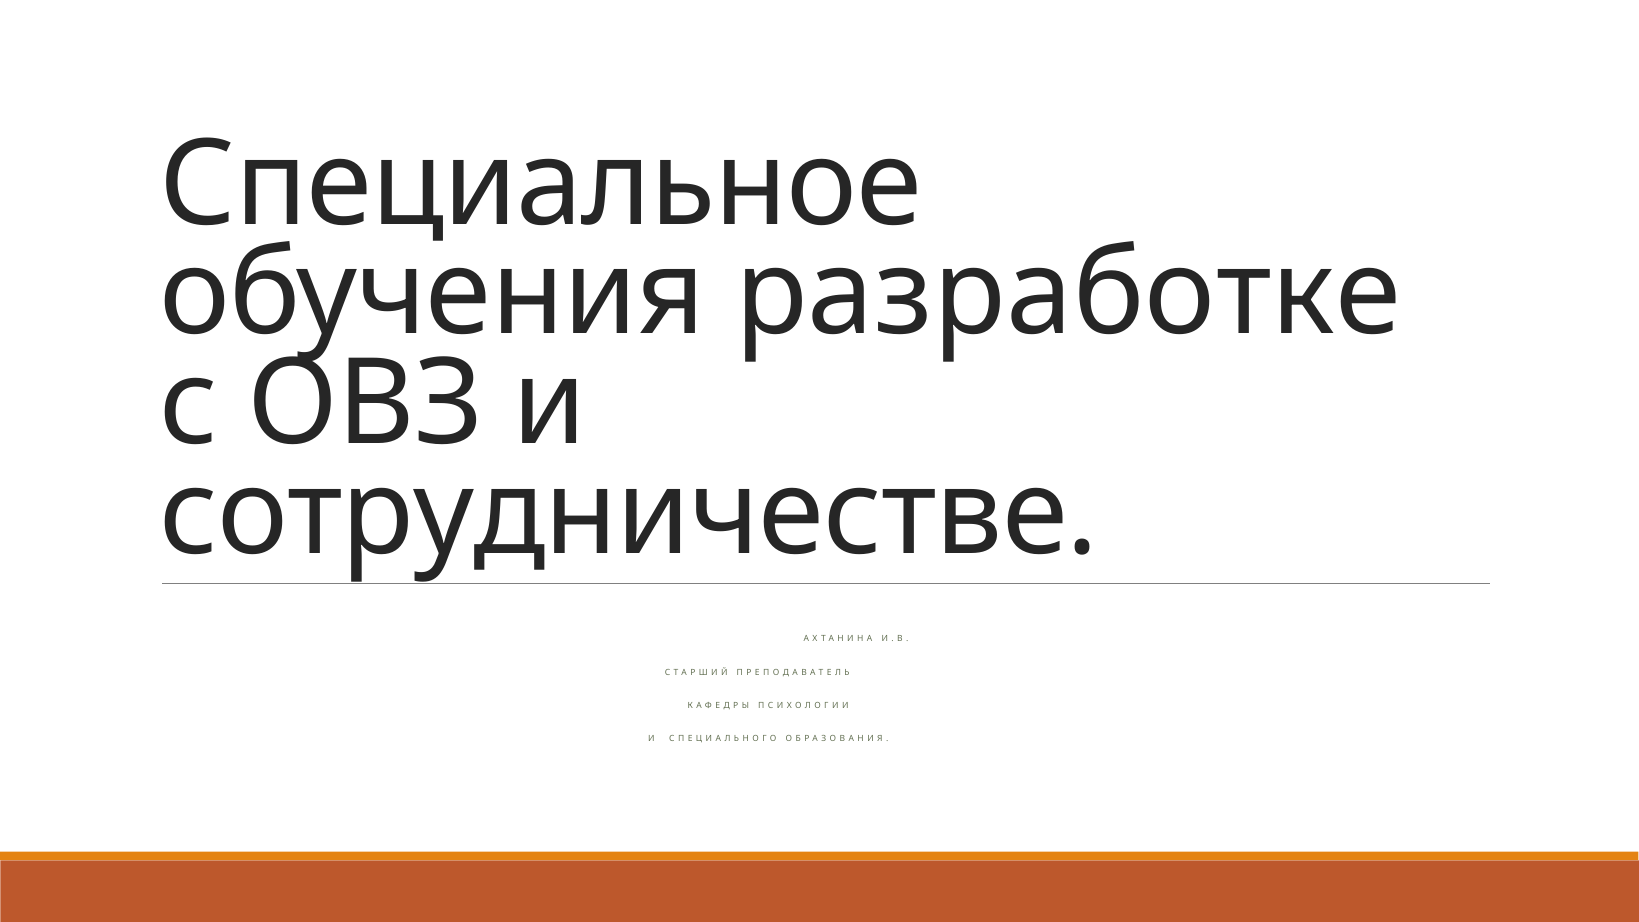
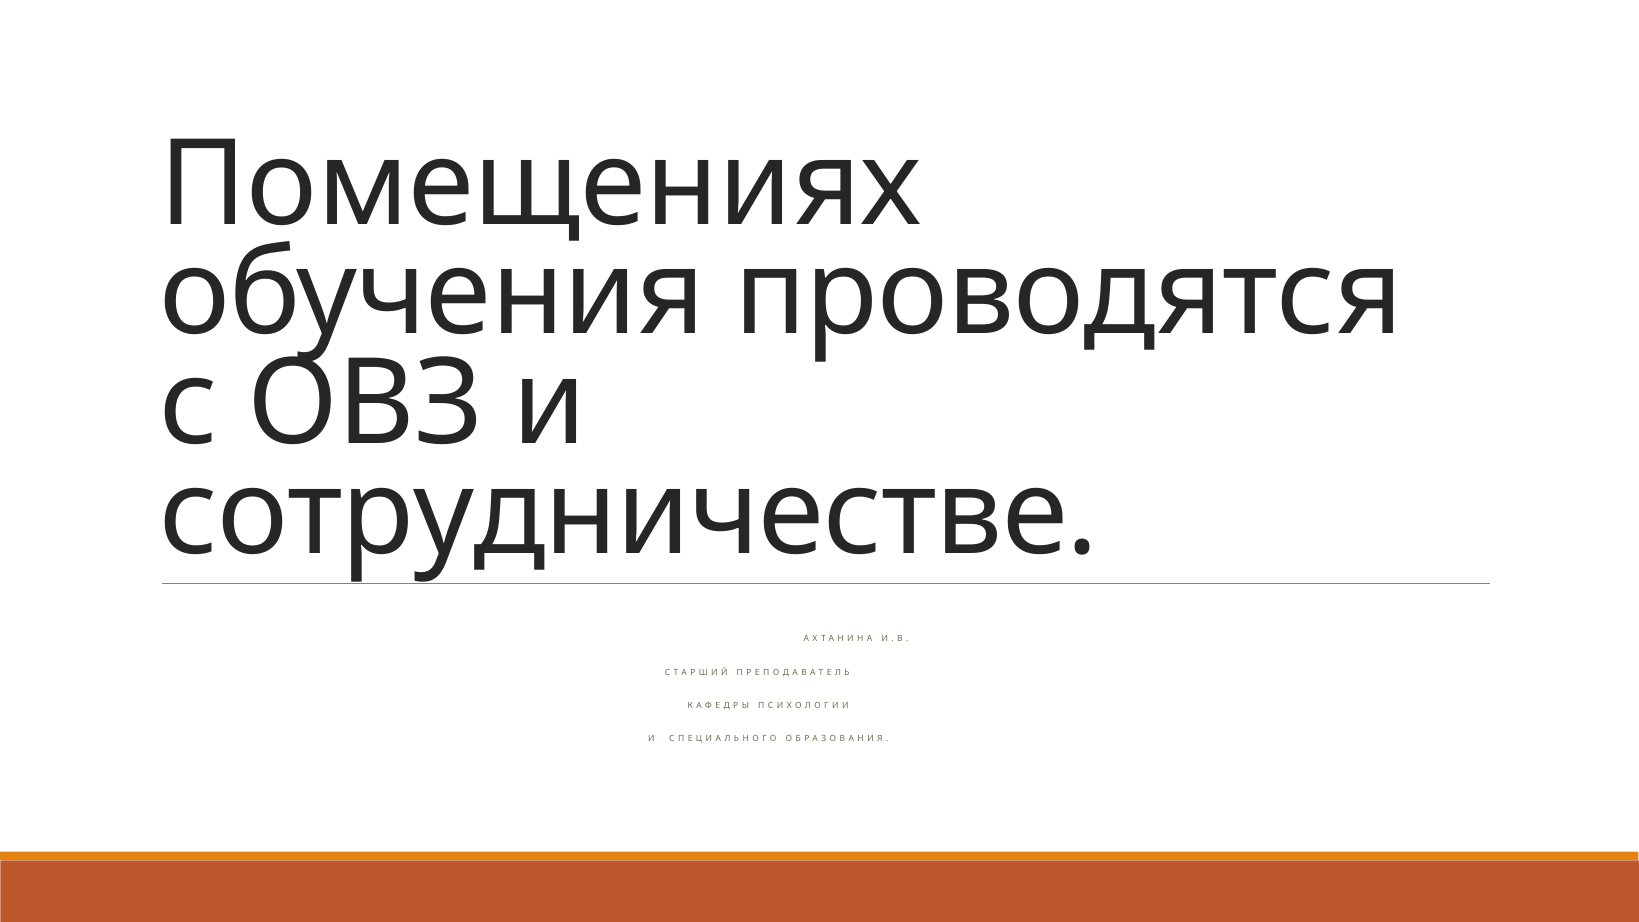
Специальное: Специальное -> Помещениях
разработке: разработке -> проводятся
